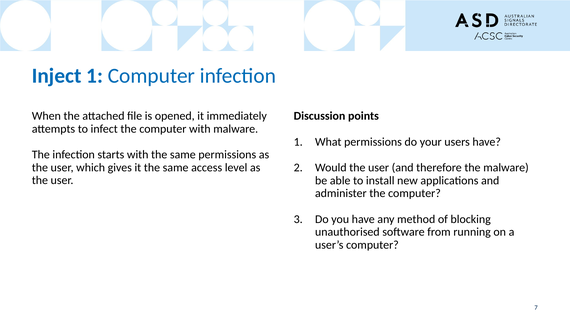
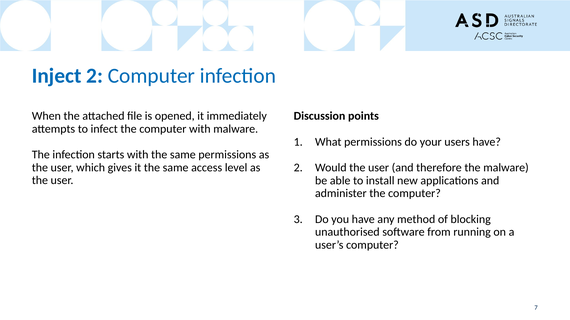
Inject 1: 1 -> 2
